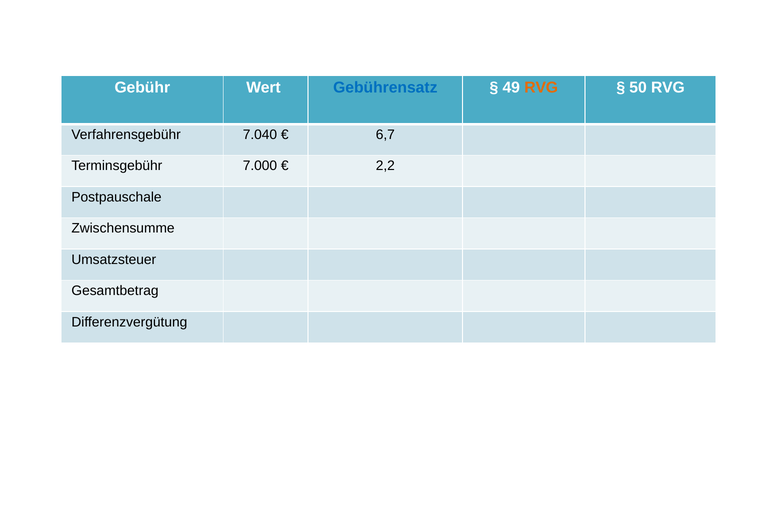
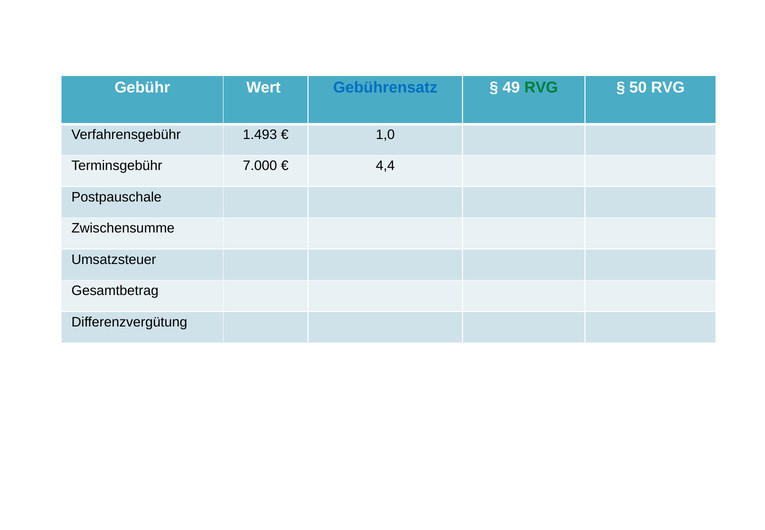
RVG at (541, 87) colour: orange -> green
7.040: 7.040 -> 1.493
6,7: 6,7 -> 1,0
2,2: 2,2 -> 4,4
